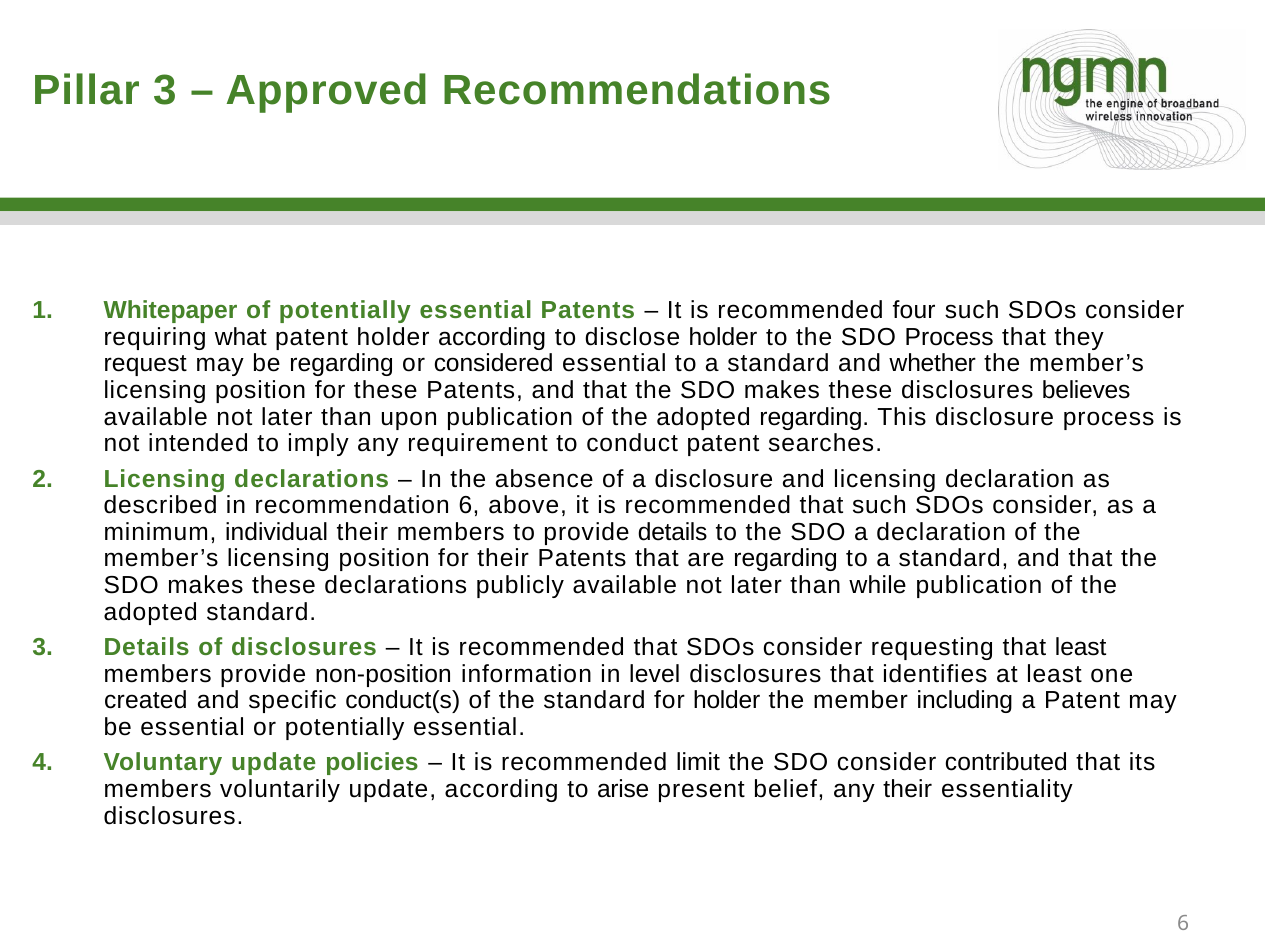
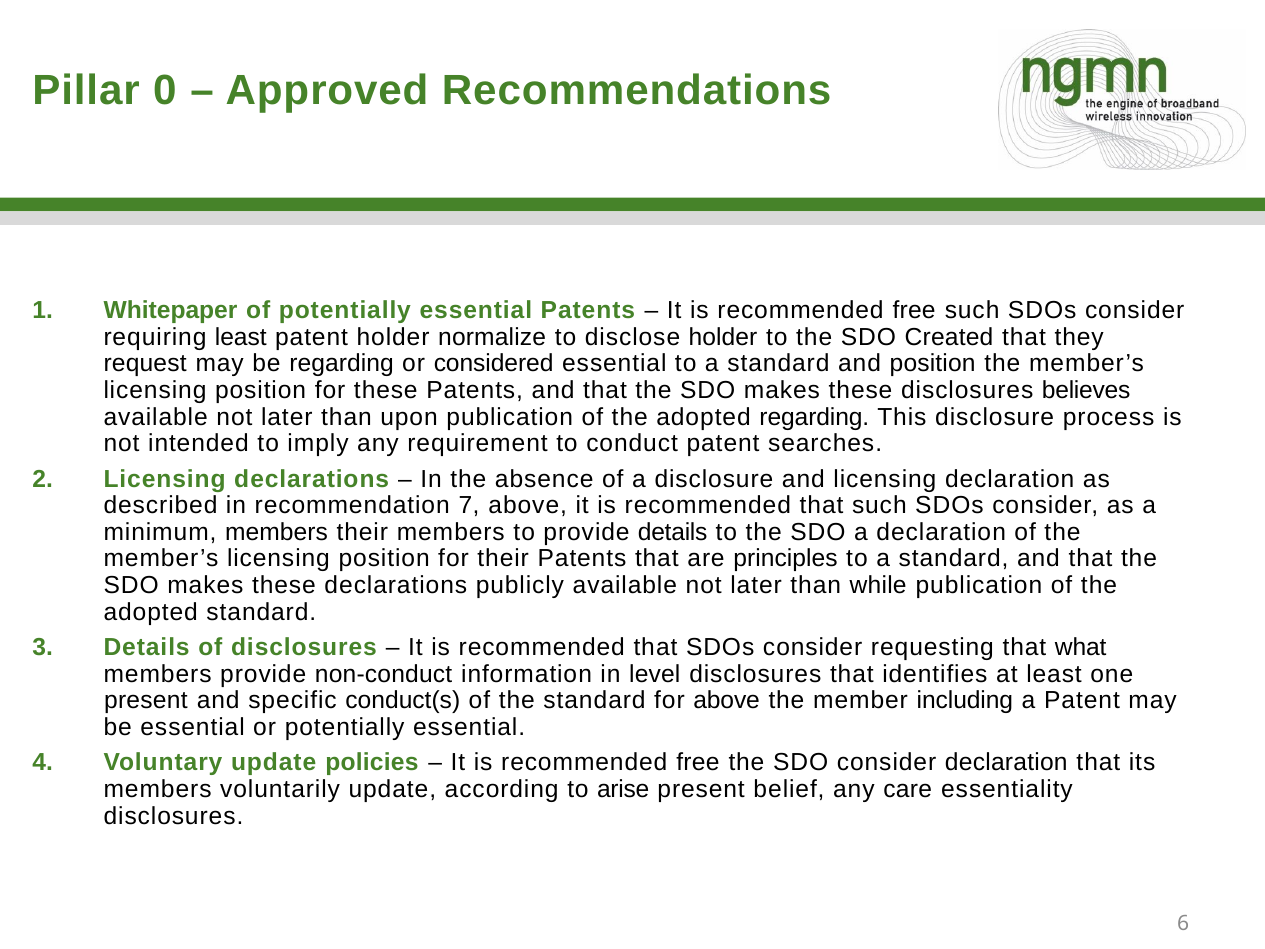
Pillar 3: 3 -> 0
four at (914, 310): four -> free
requiring what: what -> least
holder according: according -> normalize
SDO Process: Process -> Created
and whether: whether -> position
recommendation 6: 6 -> 7
minimum individual: individual -> members
are regarding: regarding -> principles
that least: least -> what
non-position: non-position -> non-conduct
created at (146, 700): created -> present
for holder: holder -> above
limit at (698, 763): limit -> free
consider contributed: contributed -> declaration
any their: their -> care
